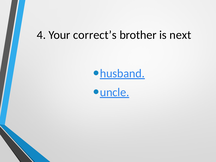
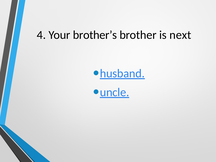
correct’s: correct’s -> brother’s
